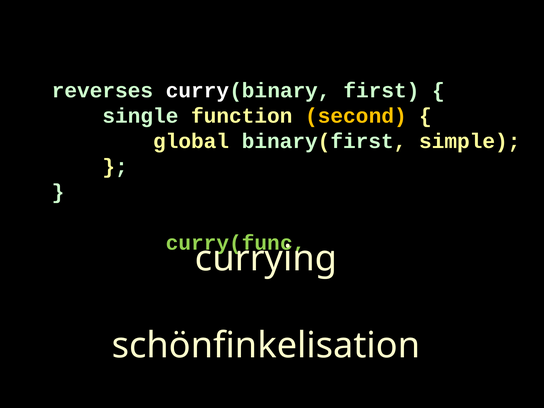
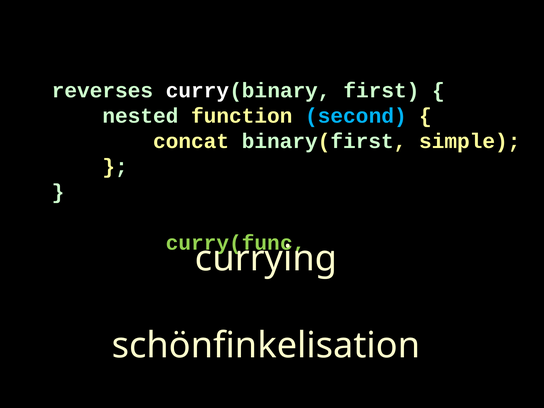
single: single -> nested
second colour: yellow -> light blue
global: global -> concat
